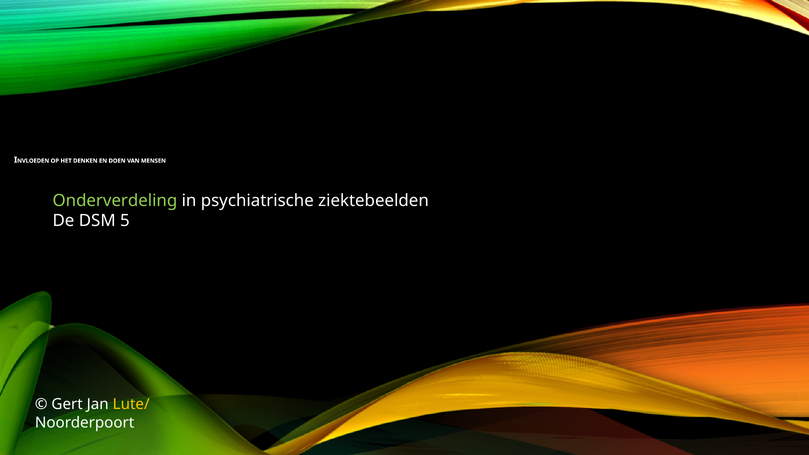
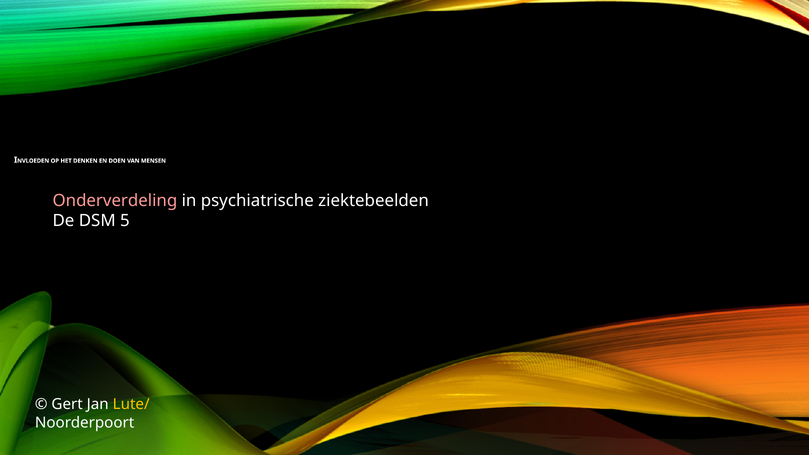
Onderverdeling colour: light green -> pink
